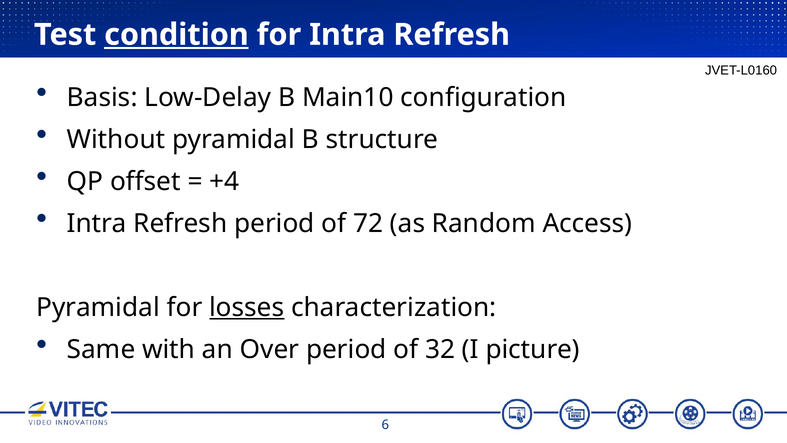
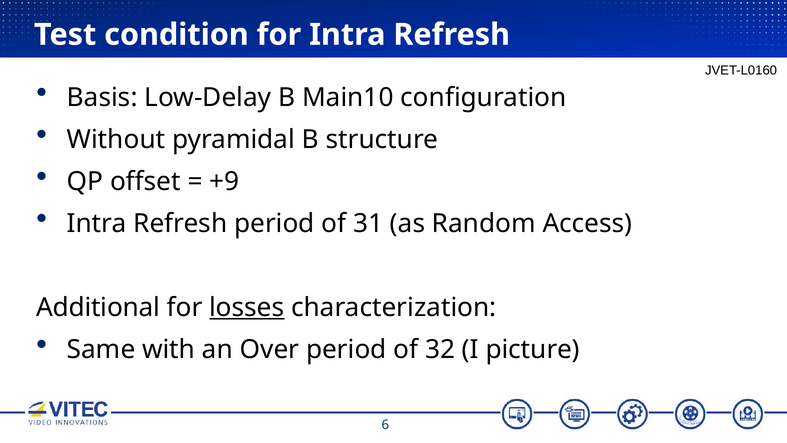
condition underline: present -> none
+4: +4 -> +9
72: 72 -> 31
Pyramidal at (98, 307): Pyramidal -> Additional
